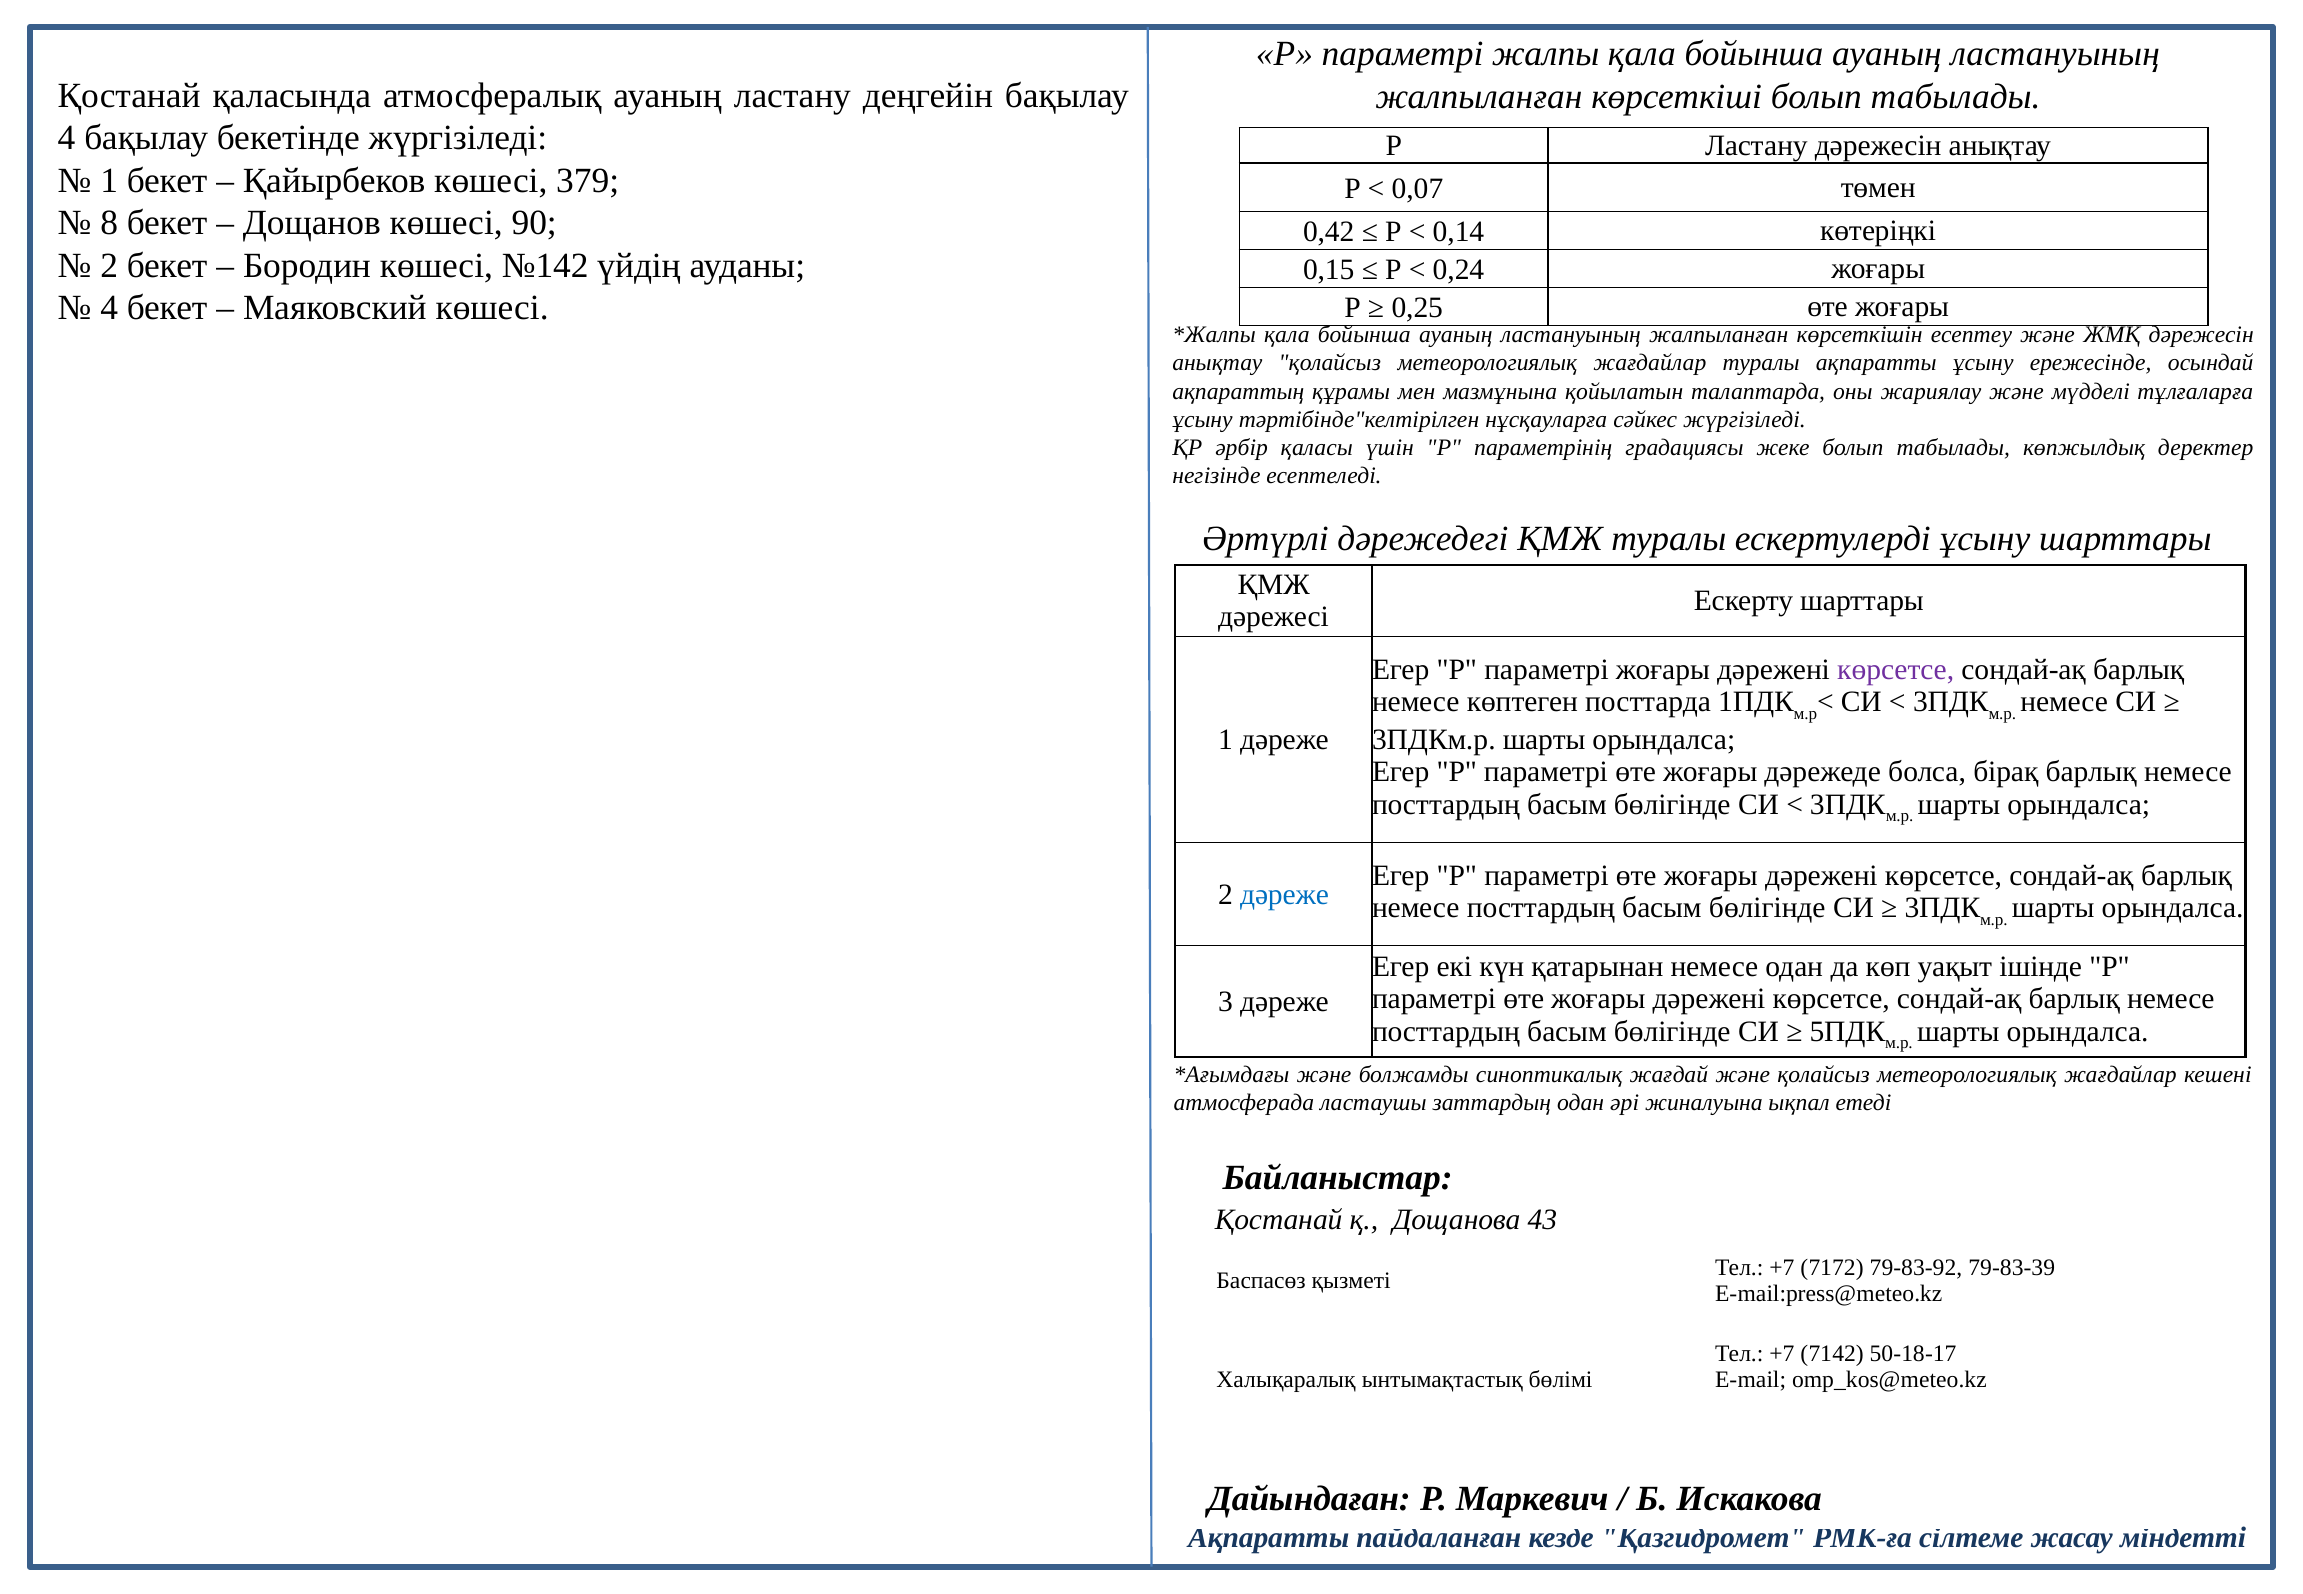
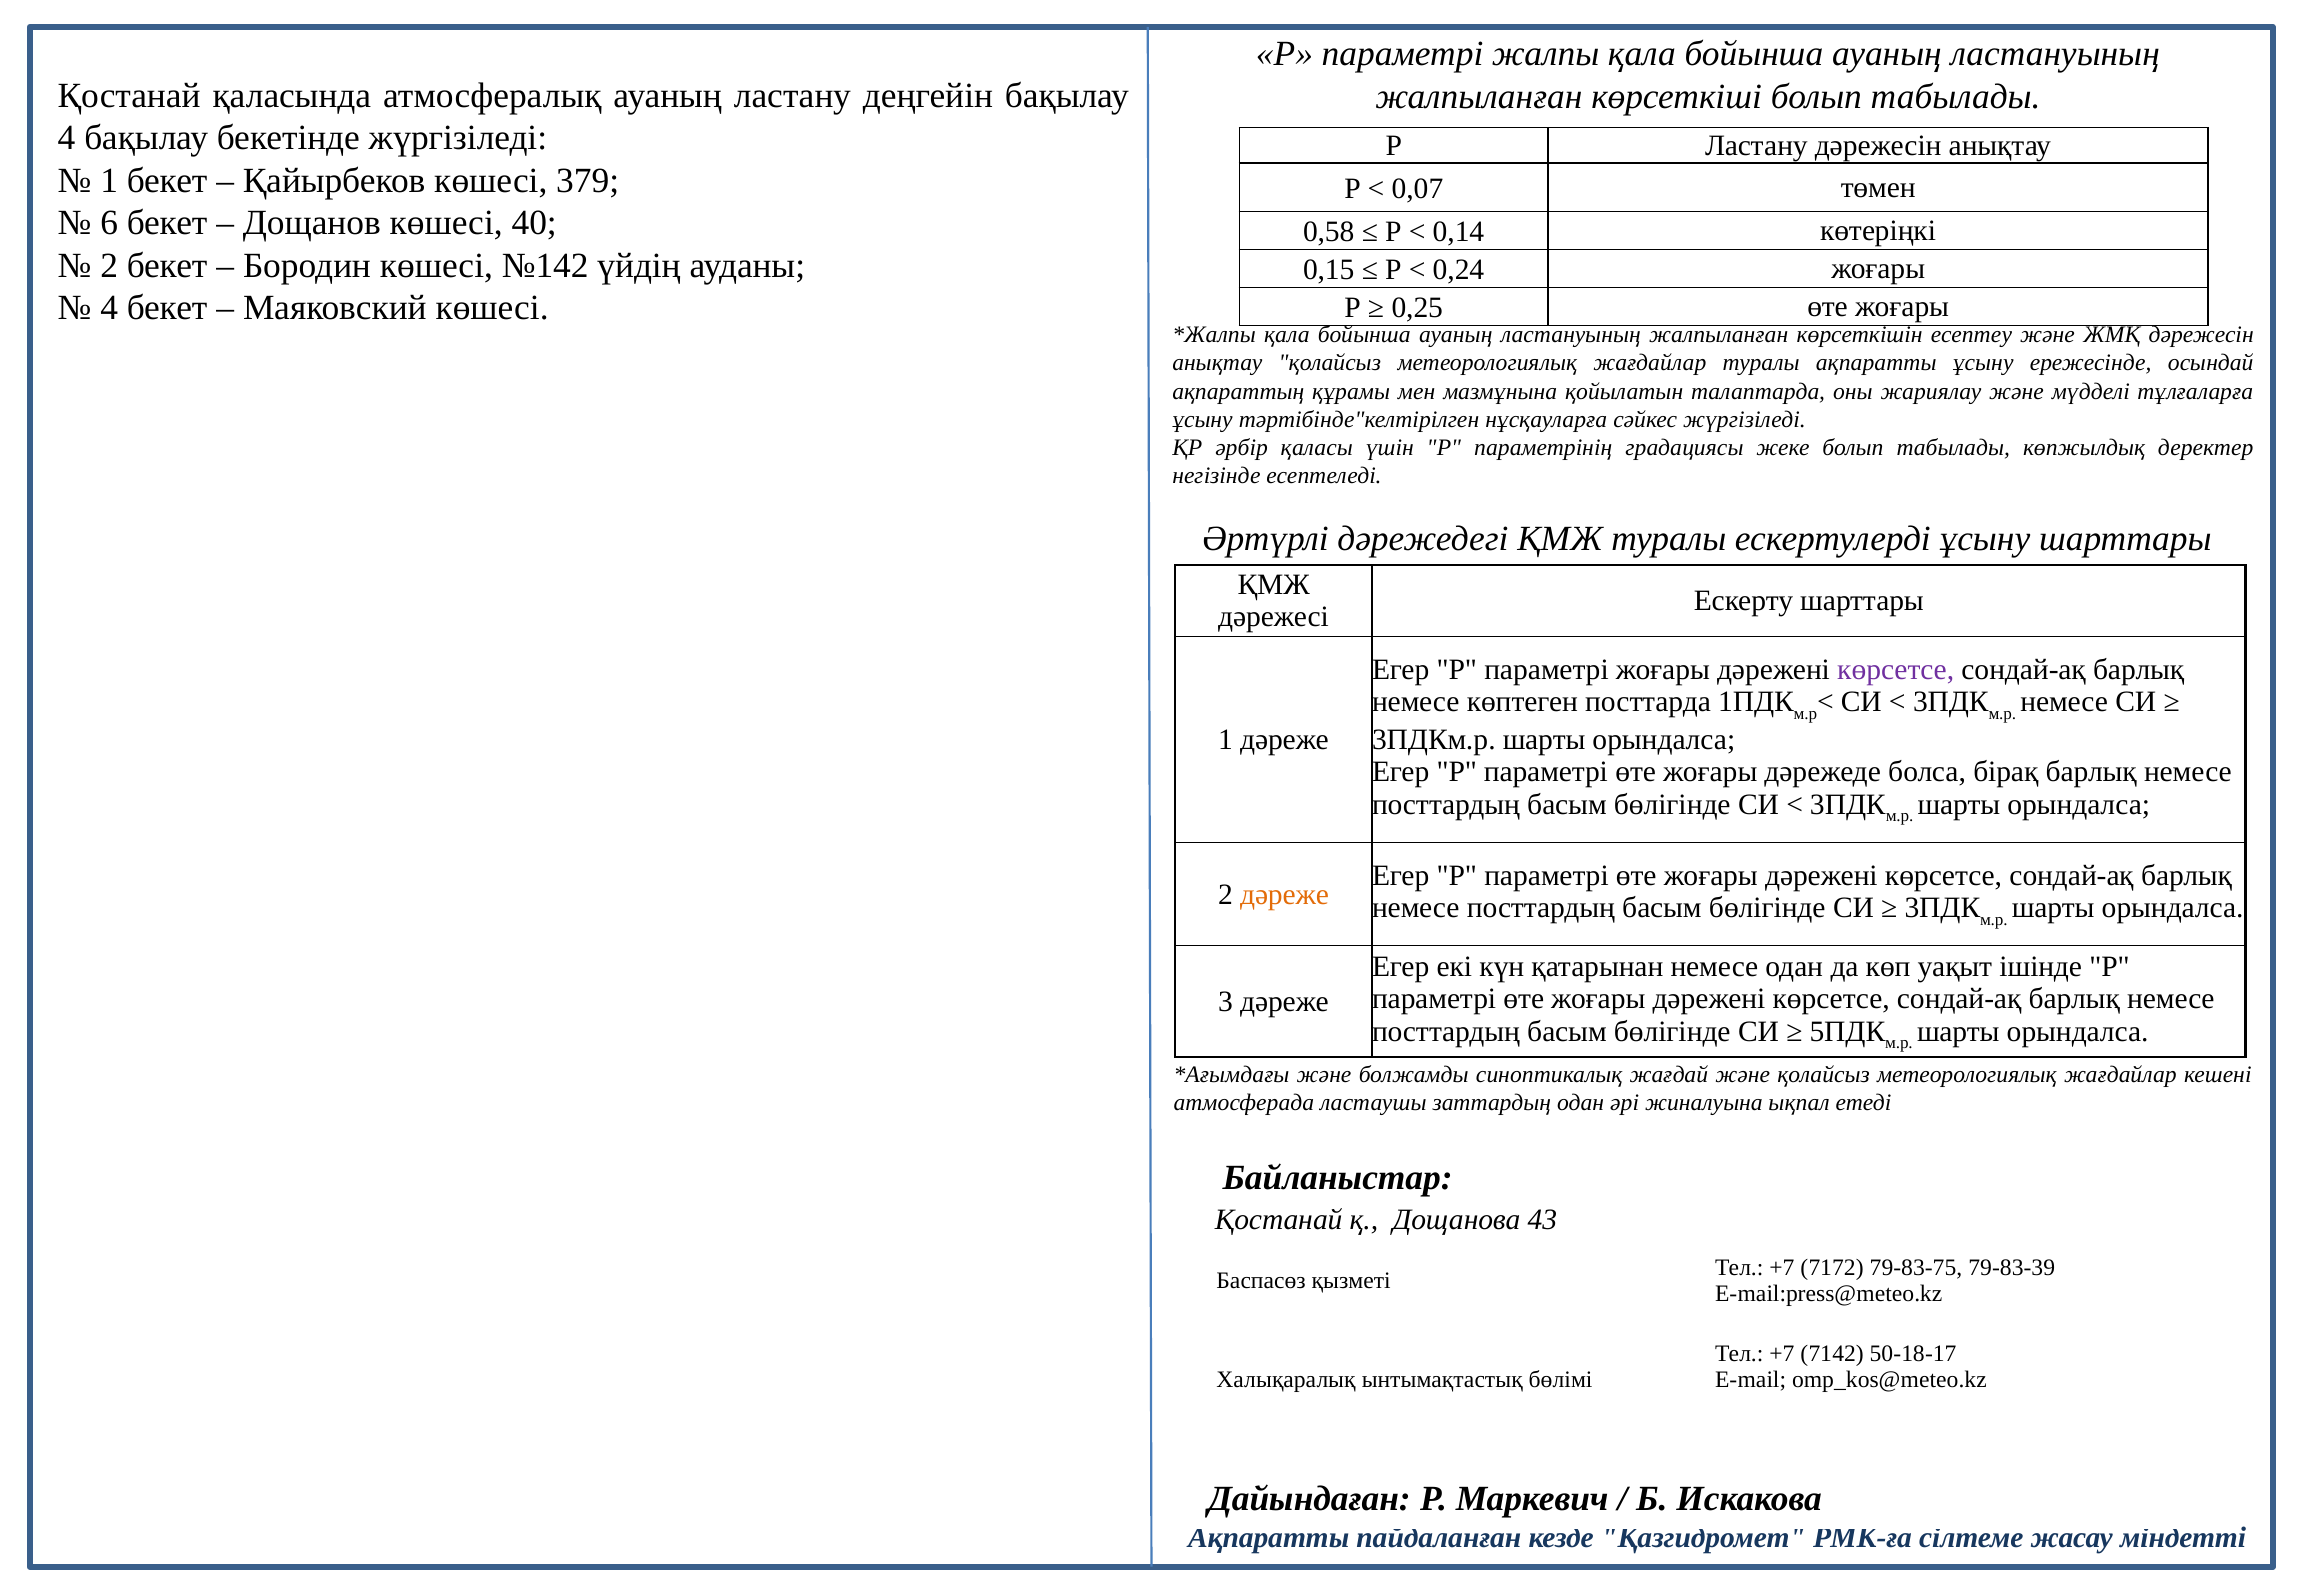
8: 8 -> 6
90: 90 -> 40
0,42: 0,42 -> 0,58
дәреже at (1285, 894) colour: blue -> orange
79-83-92: 79-83-92 -> 79-83-75
